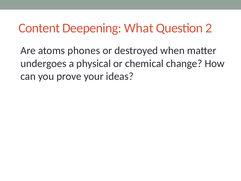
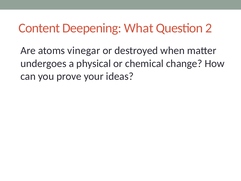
phones: phones -> vinegar
